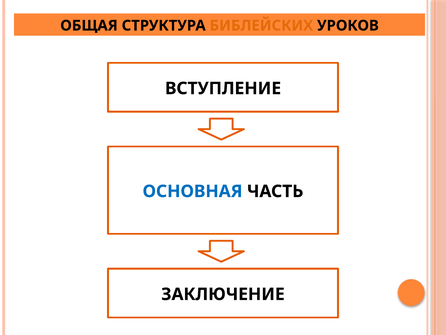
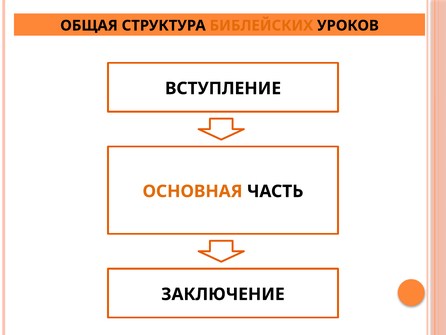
ОСНОВНАЯ colour: blue -> orange
